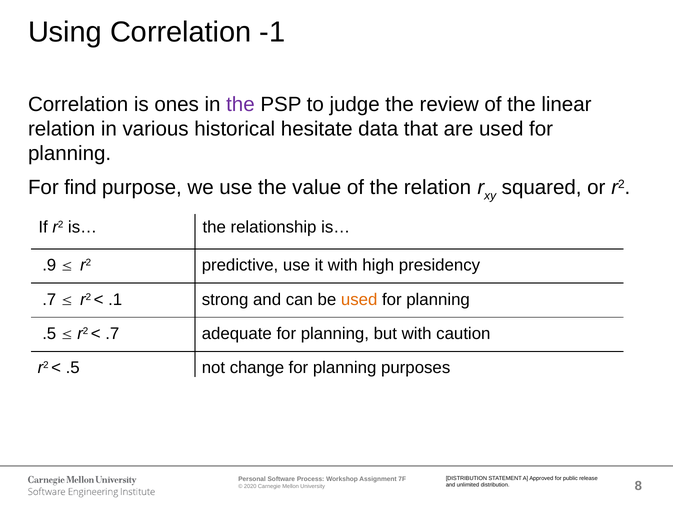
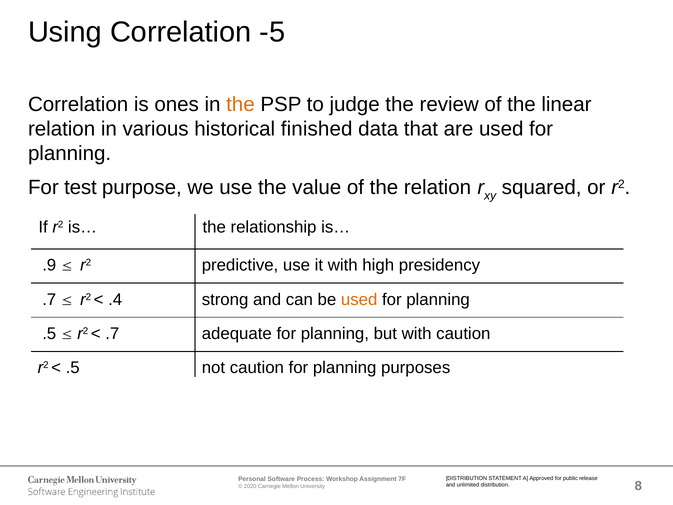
-1: -1 -> -5
the at (240, 104) colour: purple -> orange
hesitate: hesitate -> finished
find: find -> test
.1: .1 -> .4
not change: change -> caution
